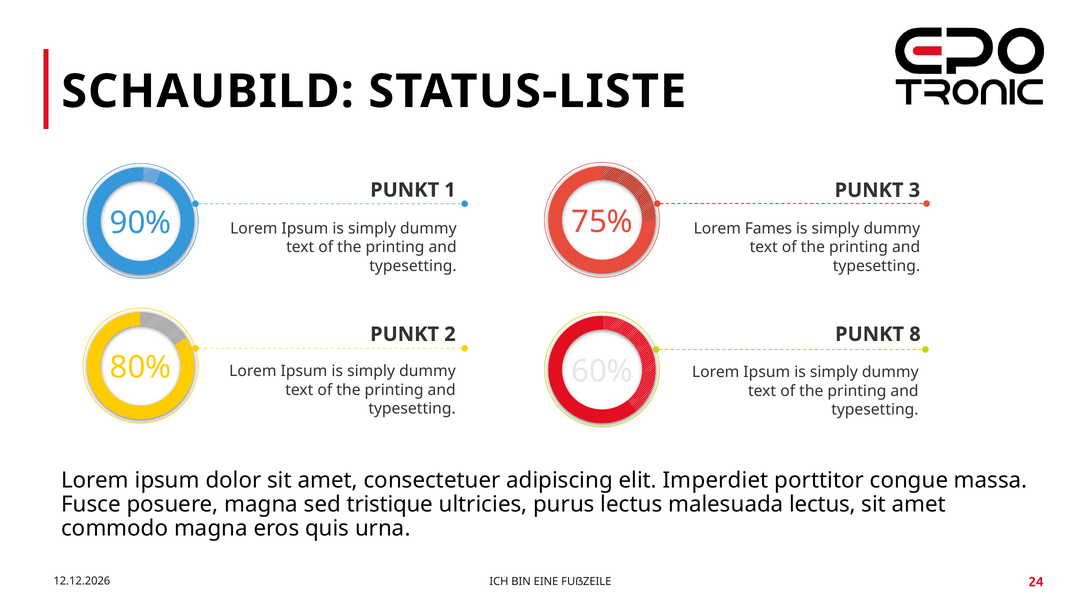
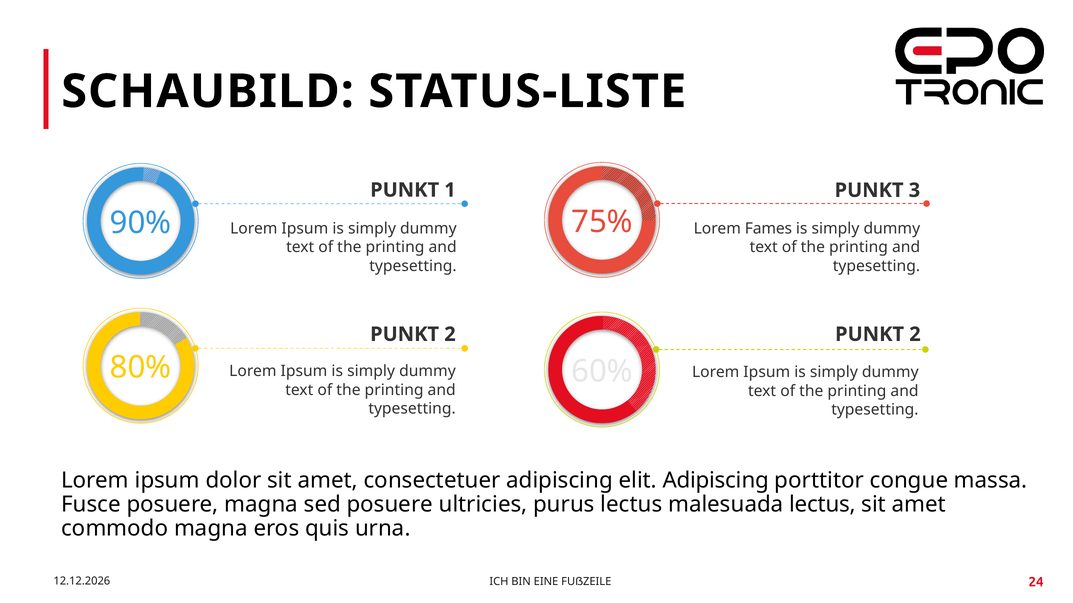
8 at (915, 335): 8 -> 2
elit Imperdiet: Imperdiet -> Adipiscing
sed tristique: tristique -> posuere
